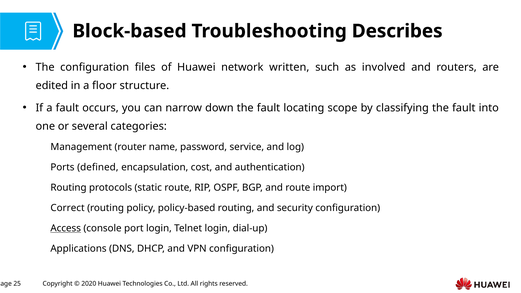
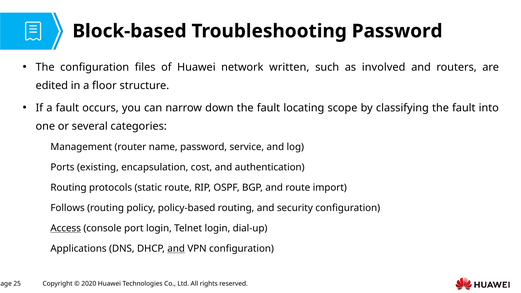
Troubleshooting Describes: Describes -> Password
defined: defined -> existing
Correct: Correct -> Follows
and at (176, 249) underline: none -> present
